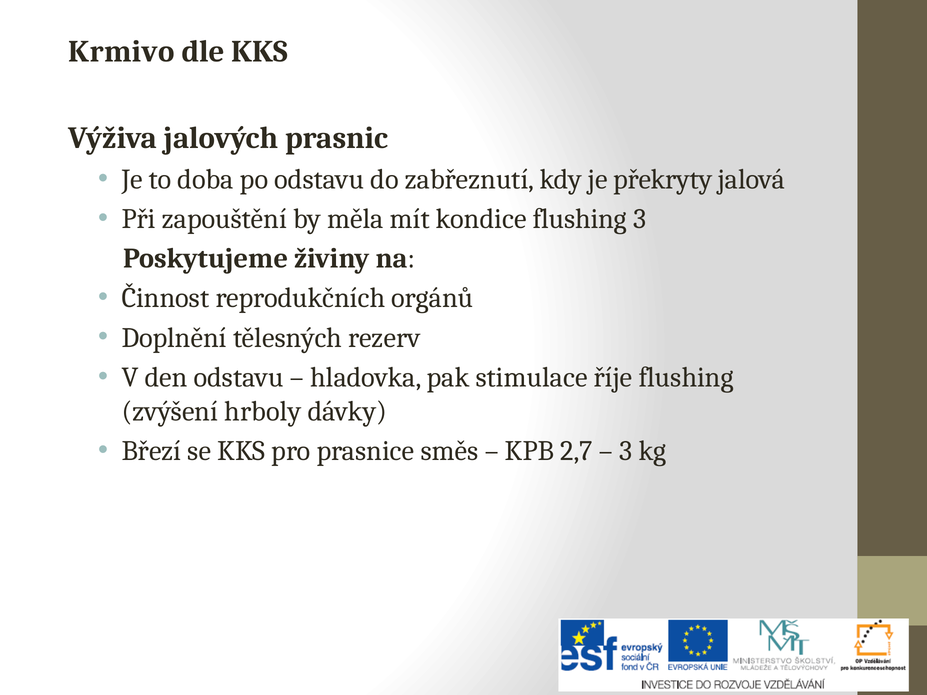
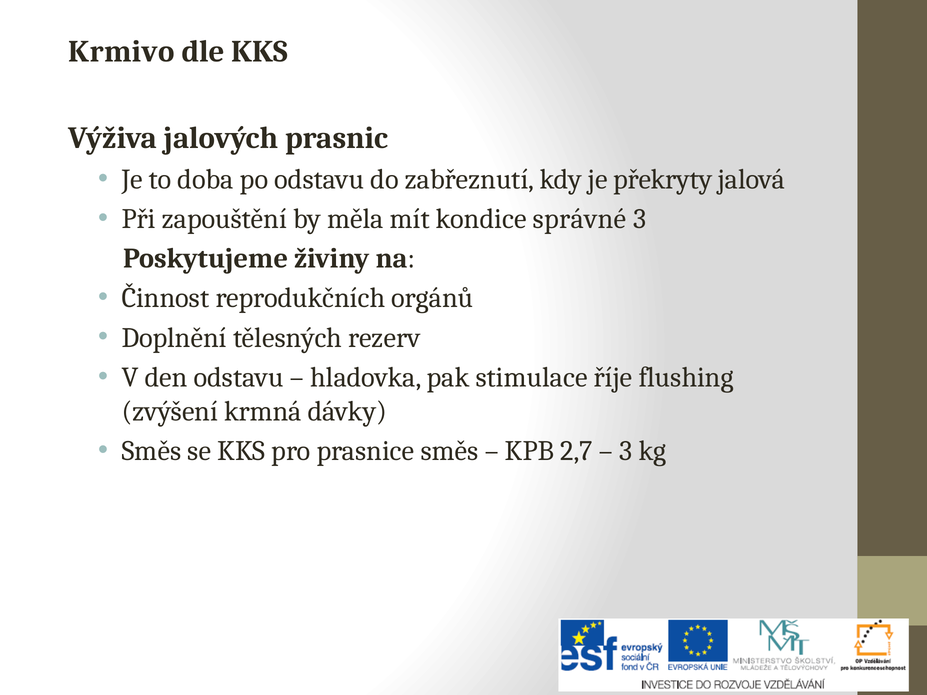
kondice flushing: flushing -> správné
hrboly: hrboly -> krmná
Březí at (151, 451): Březí -> Směs
